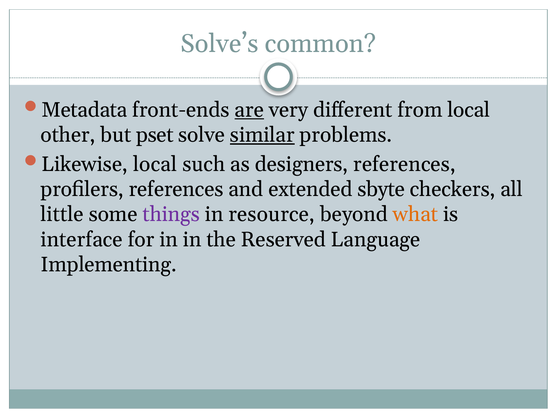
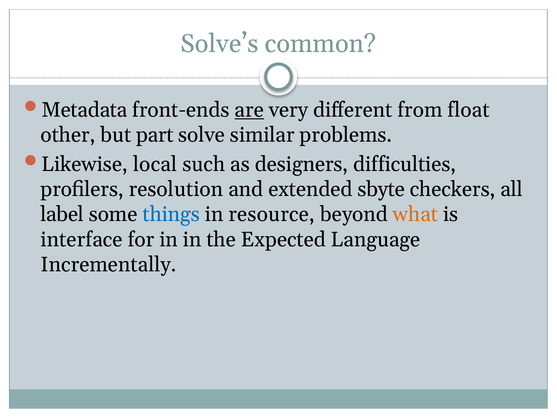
from local: local -> float
pset: pset -> part
similar underline: present -> none
designers references: references -> difficulties
profilers references: references -> resolution
little: little -> label
things colour: purple -> blue
Reserved: Reserved -> Expected
Implementing: Implementing -> Incrementally
